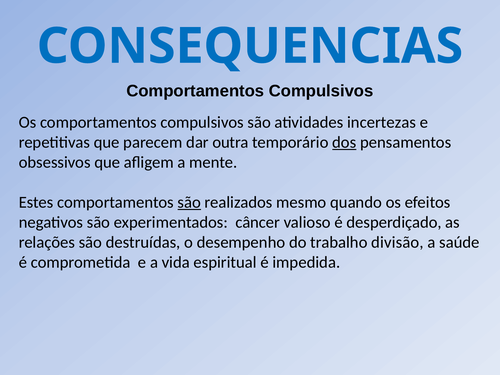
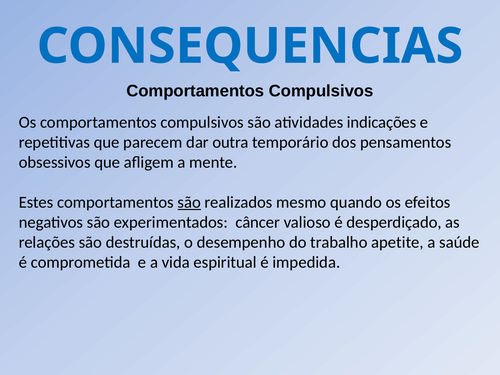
incertezas: incertezas -> indicações
dos underline: present -> none
divisão: divisão -> apetite
